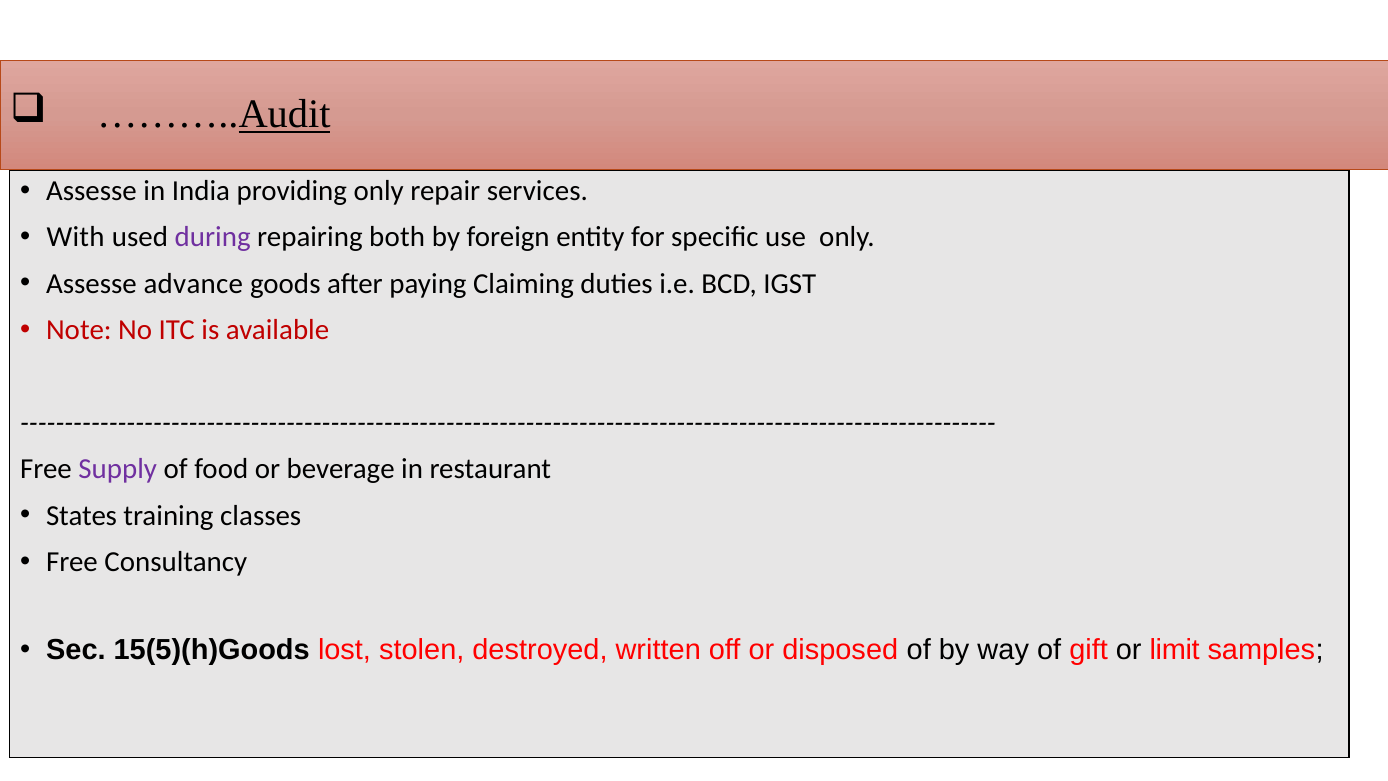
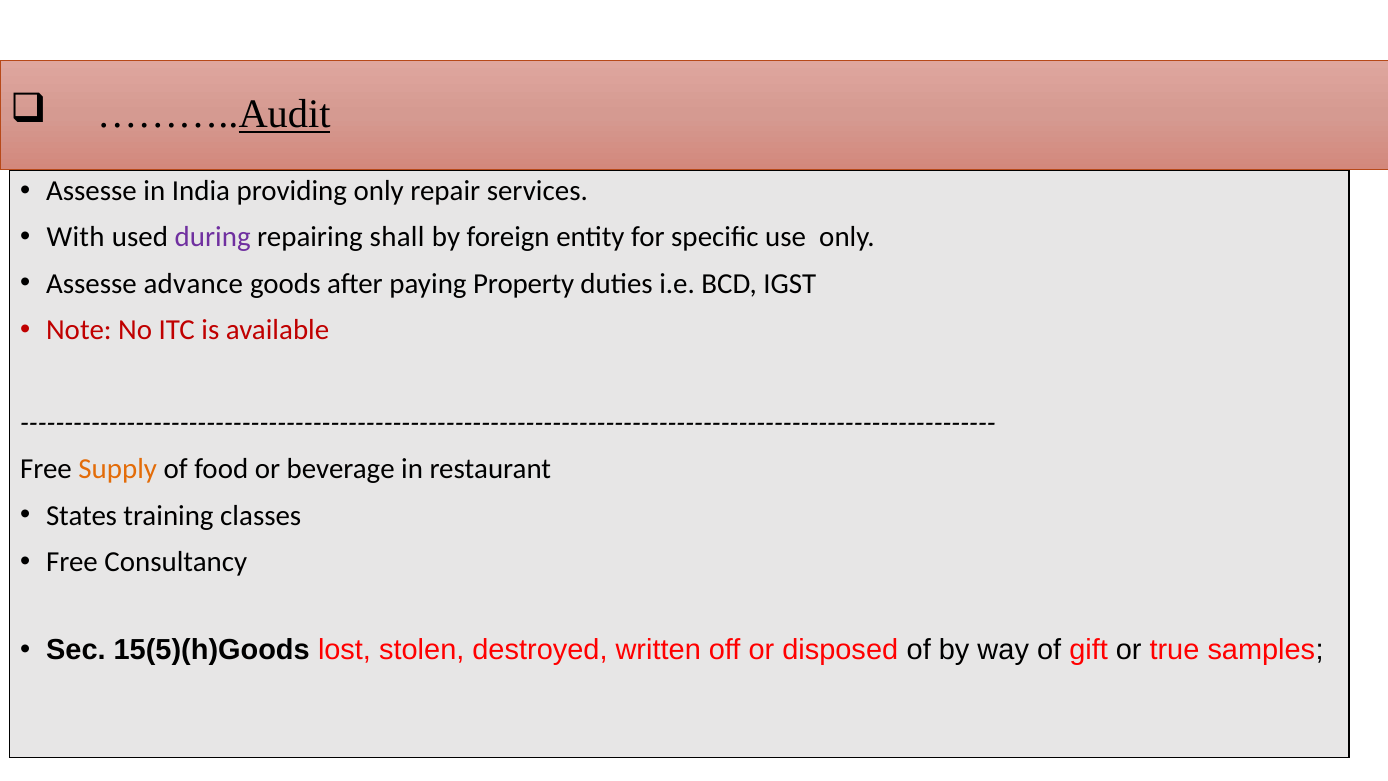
both: both -> shall
Claiming: Claiming -> Property
Supply colour: purple -> orange
limit: limit -> true
